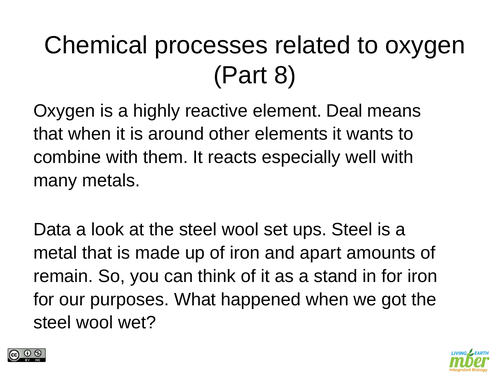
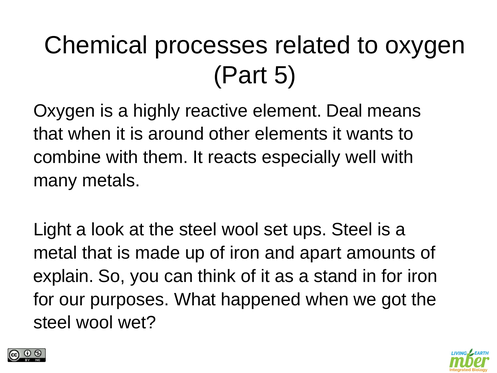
8: 8 -> 5
Data: Data -> Light
remain: remain -> explain
